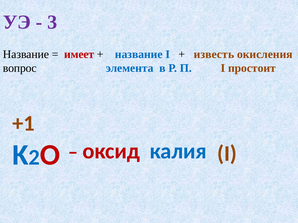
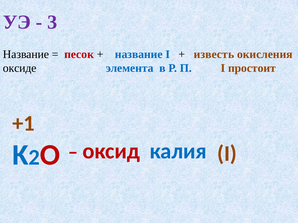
имеет: имеет -> песок
вопрос: вопрос -> оксиде
